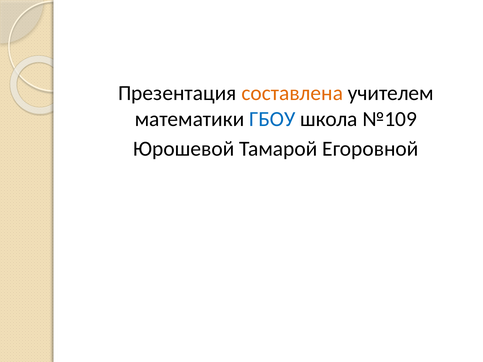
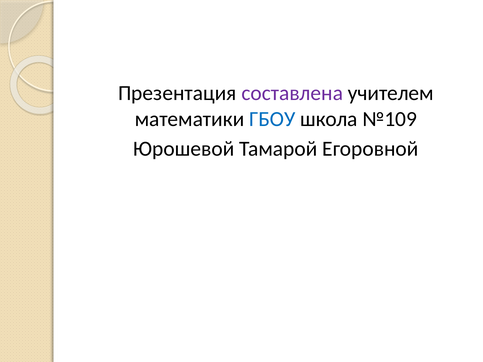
составлена colour: orange -> purple
